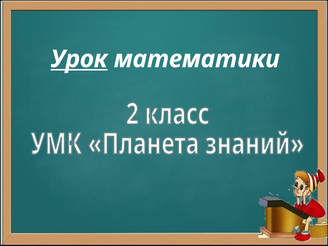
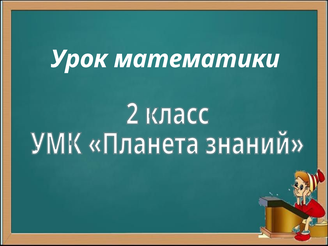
Урок underline: present -> none
